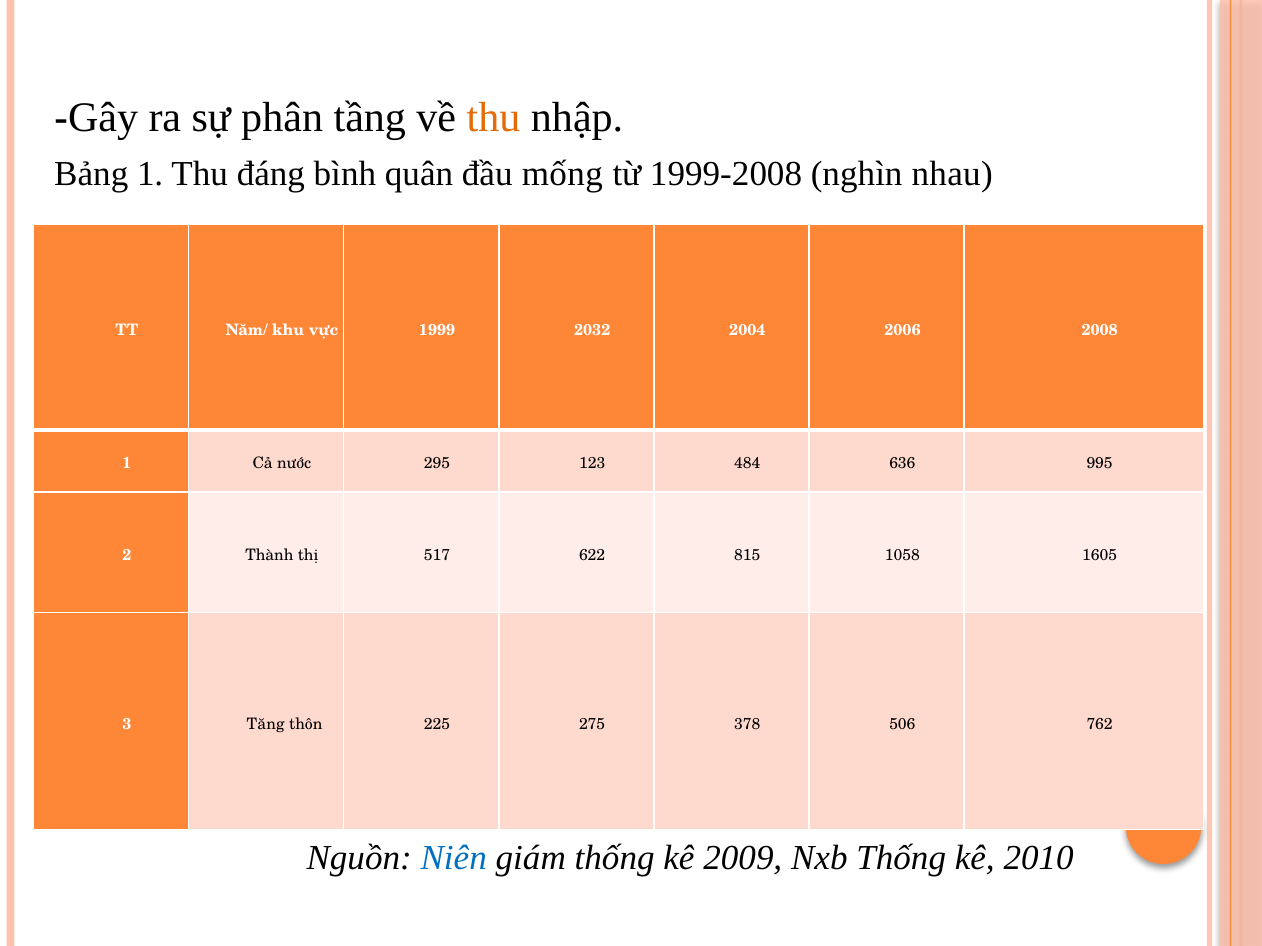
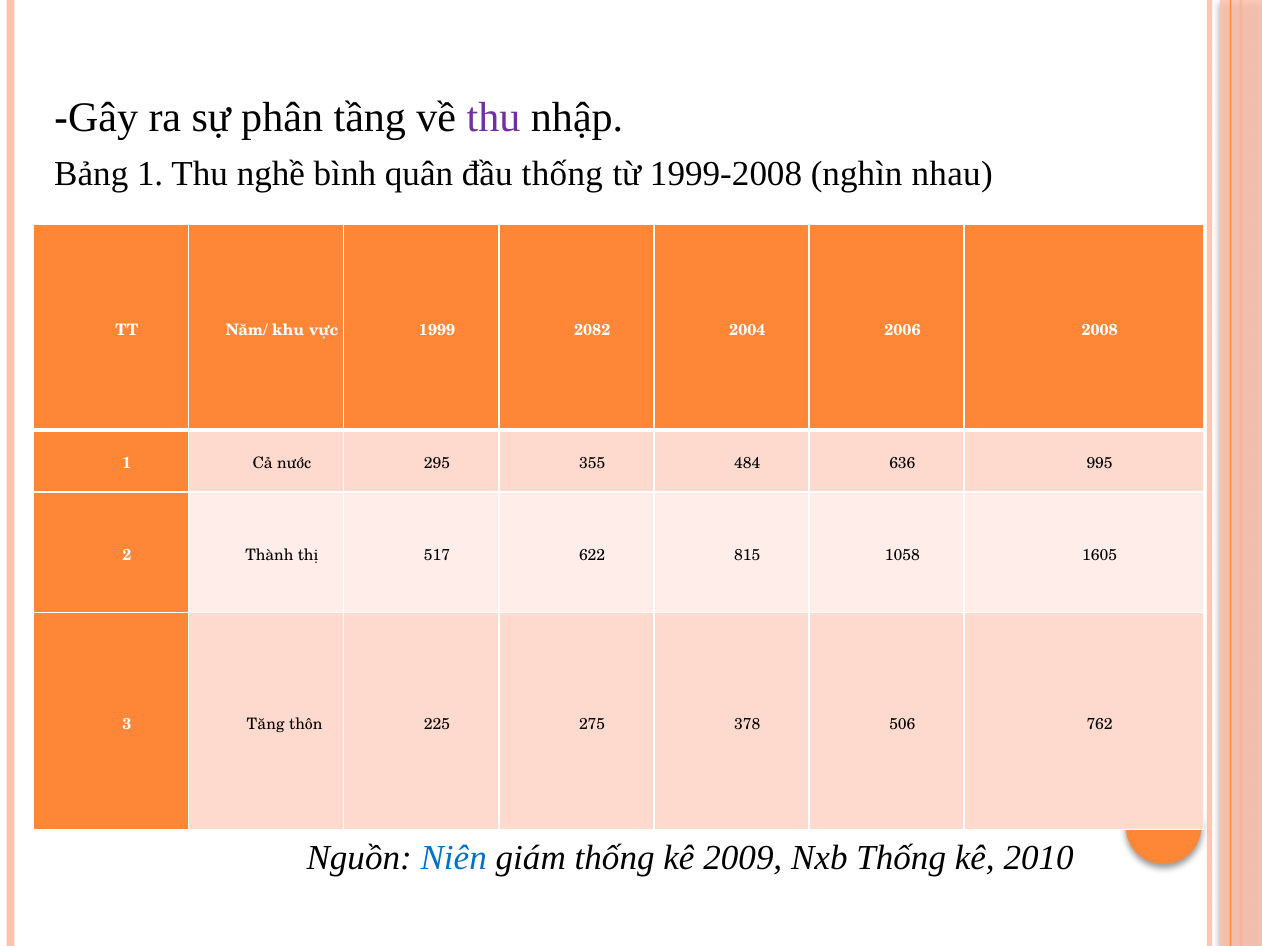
thu at (493, 118) colour: orange -> purple
đáng: đáng -> nghề
đầu mống: mống -> thống
2032: 2032 -> 2082
123: 123 -> 355
